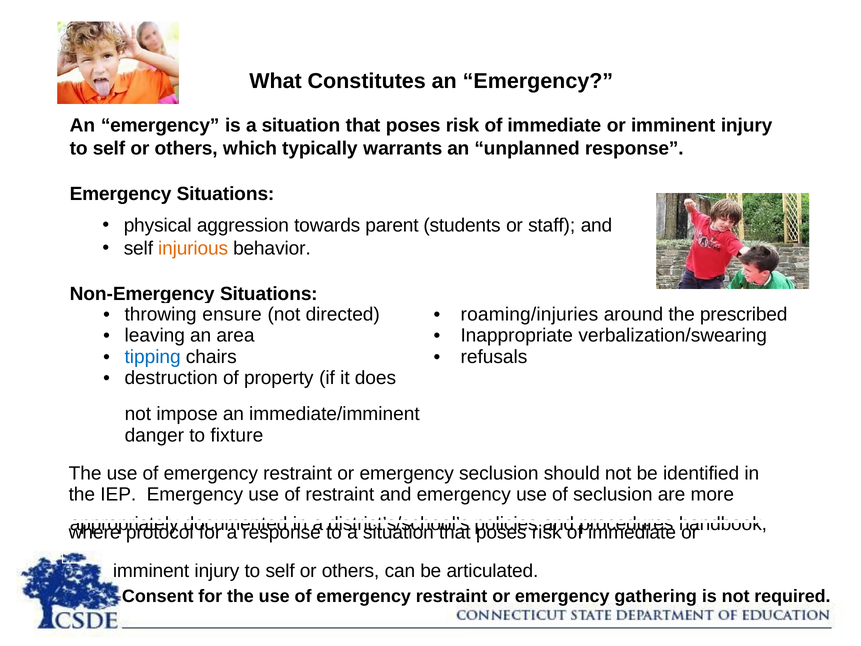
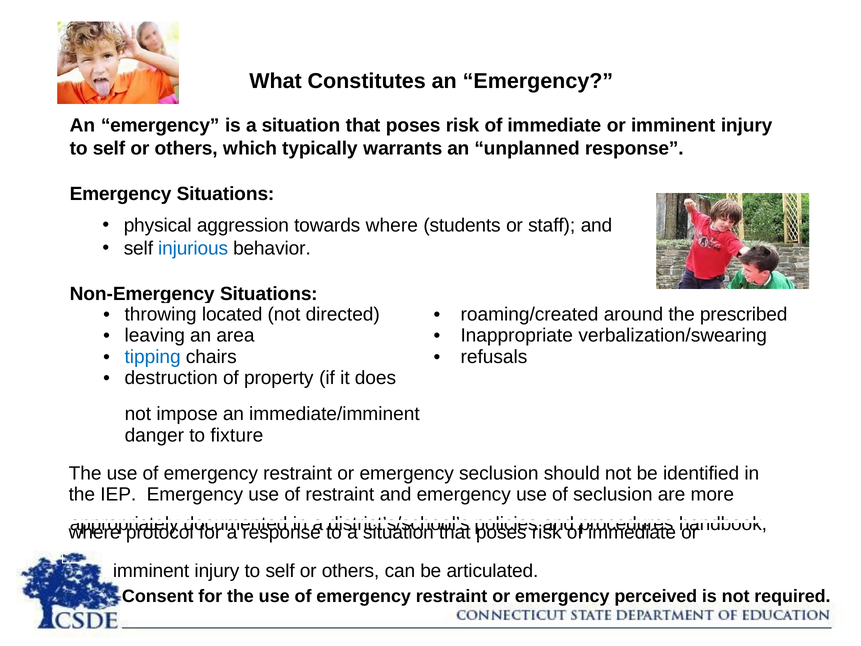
towards parent: parent -> where
injurious colour: orange -> blue
ensure: ensure -> located
roaming/injuries: roaming/injuries -> roaming/created
gathering: gathering -> perceived
